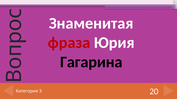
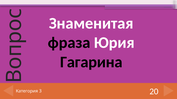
фраза colour: red -> black
